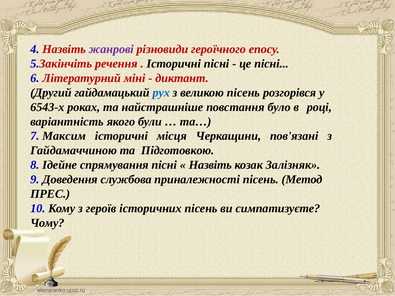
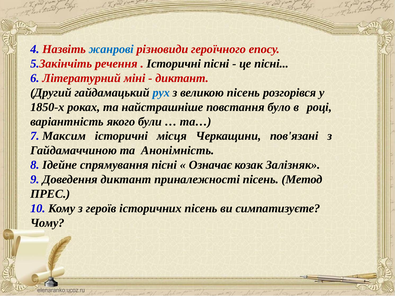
жанрові colour: purple -> blue
6543-х: 6543-х -> 1850-х
Підготовкою: Підготовкою -> Анонімність
Назвіть at (210, 165): Назвіть -> Означає
Доведення службова: службова -> диктант
